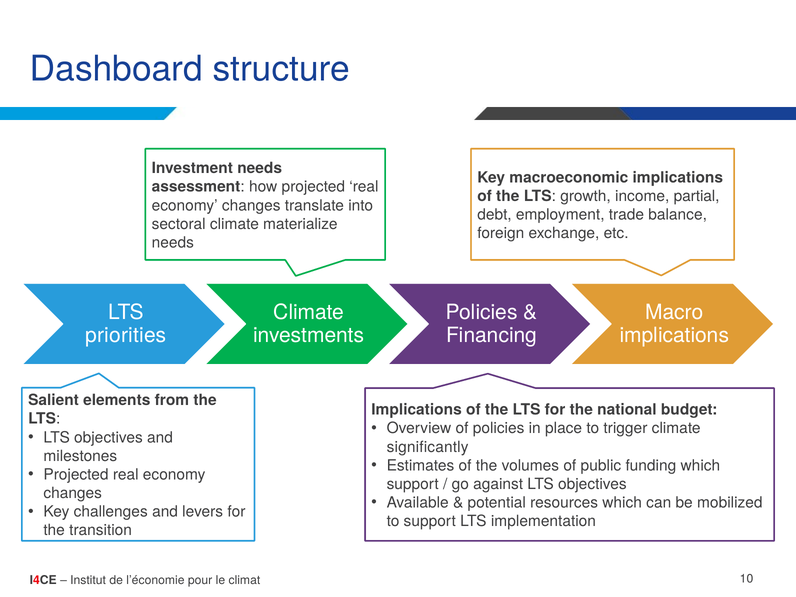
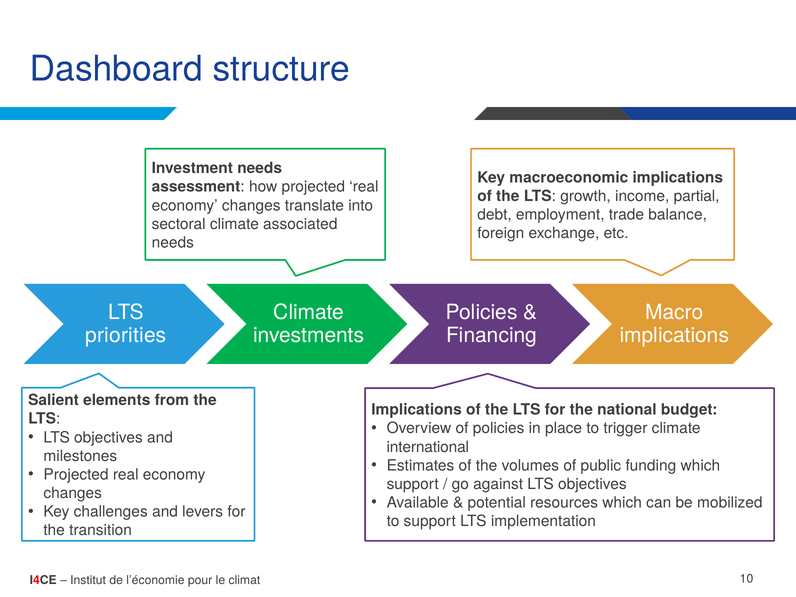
materialize: materialize -> associated
significantly: significantly -> international
